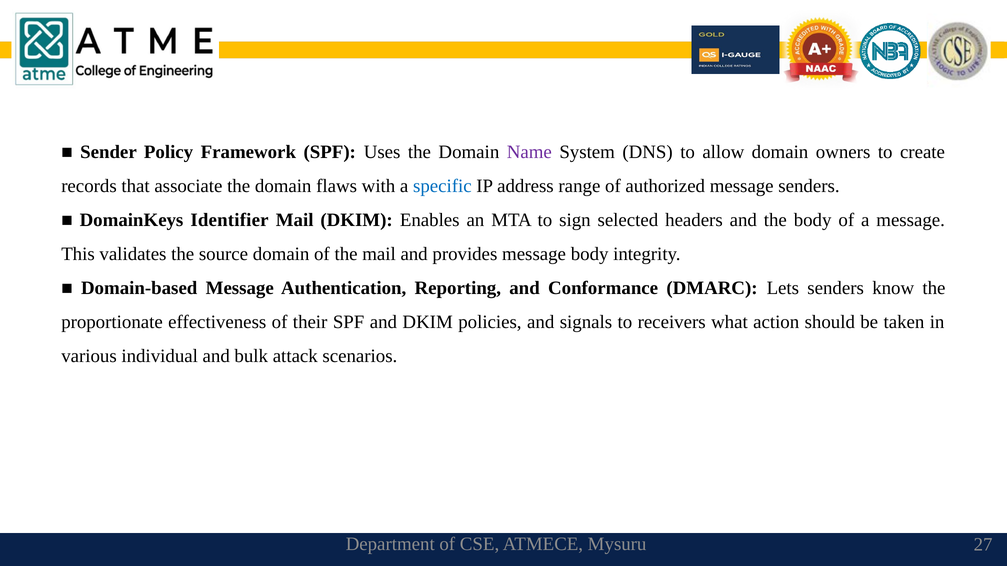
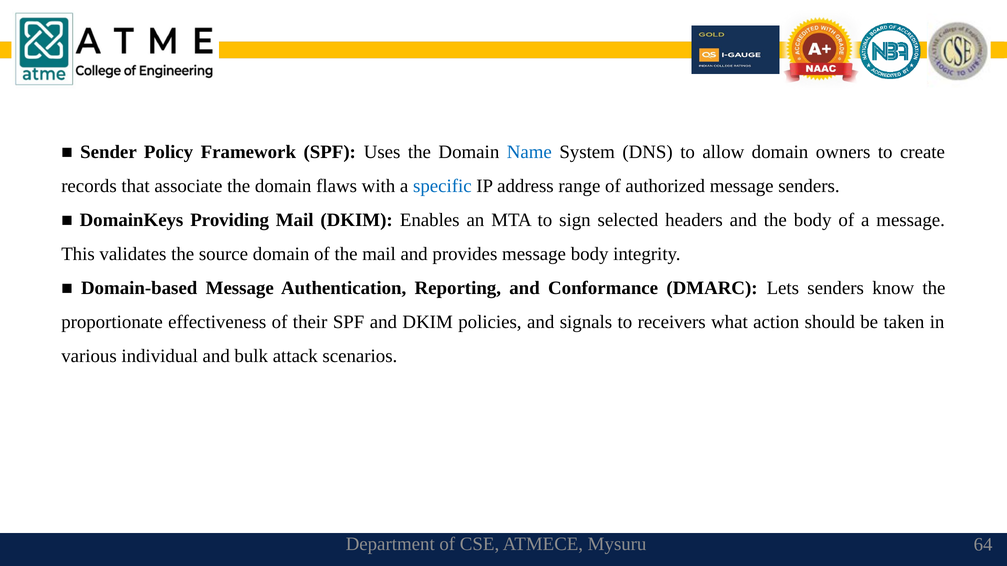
Name colour: purple -> blue
Identifier: Identifier -> Providing
27: 27 -> 64
